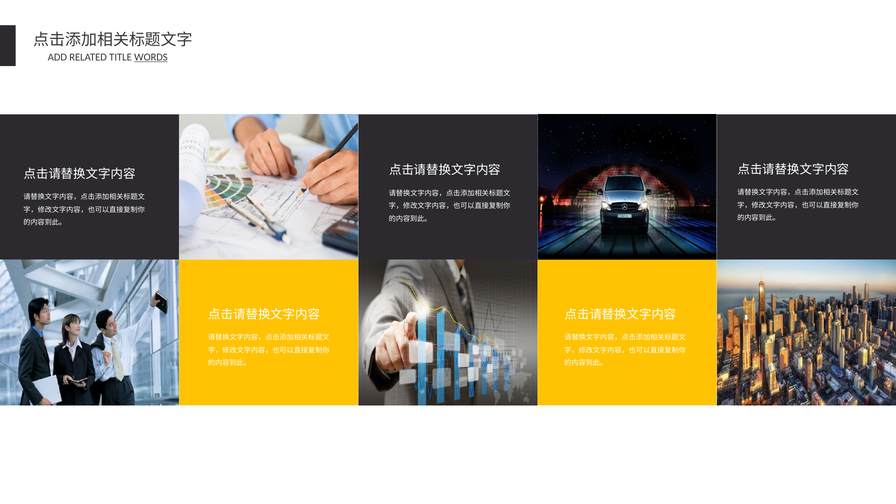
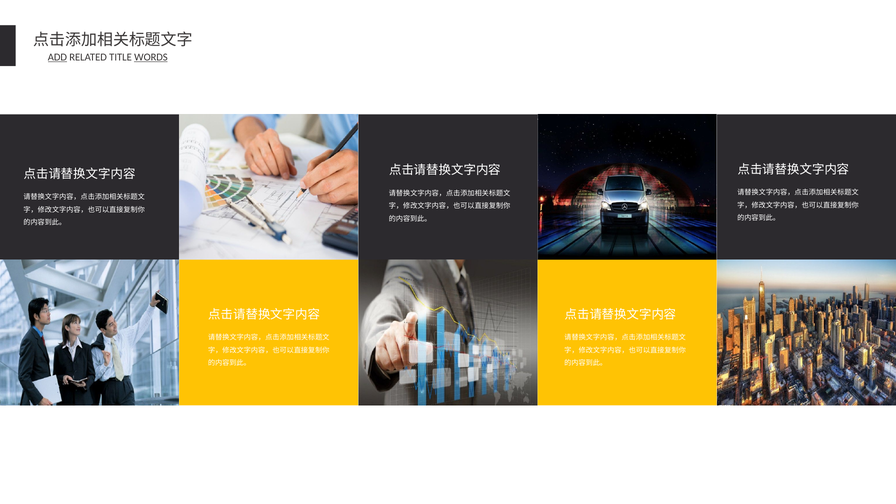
ADD underline: none -> present
